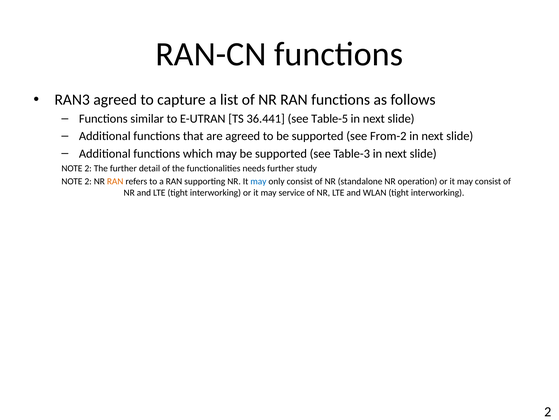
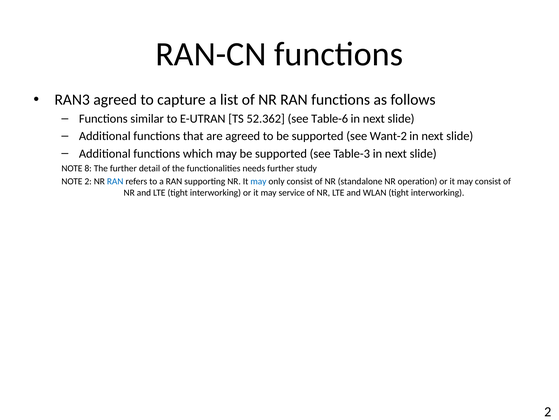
36.441: 36.441 -> 52.362
Table-5: Table-5 -> Table-6
From-2: From-2 -> Want-2
2 at (88, 168): 2 -> 8
RAN at (115, 181) colour: orange -> blue
